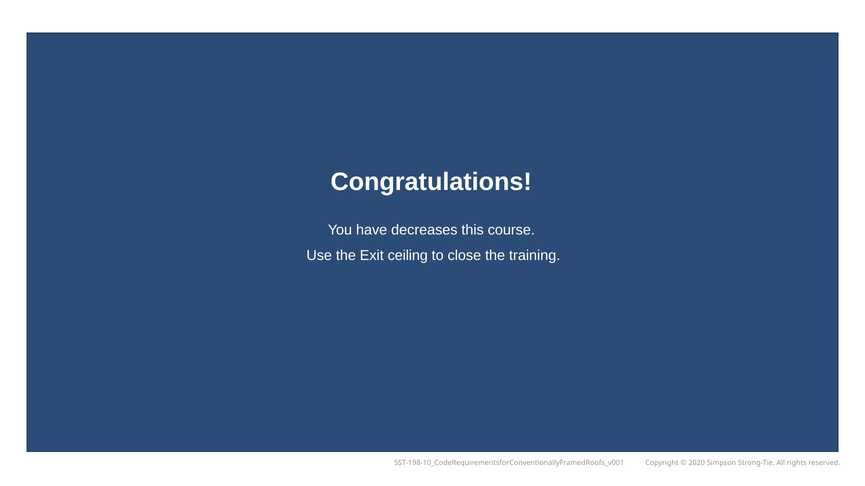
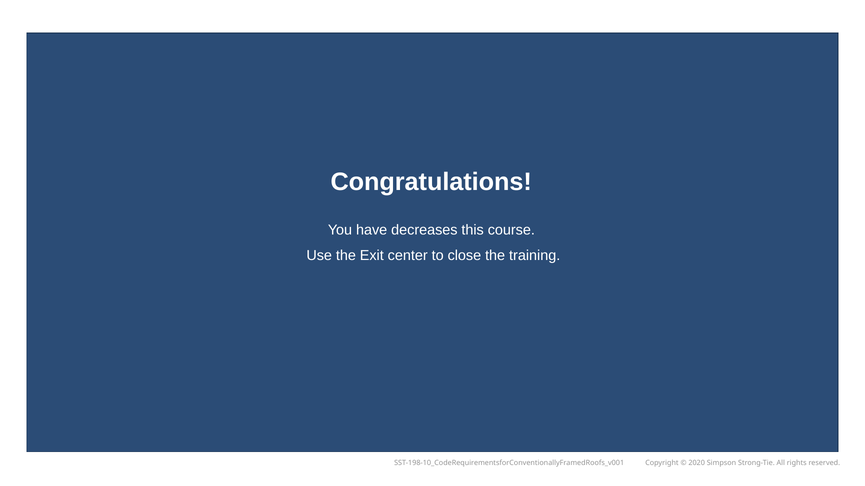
ceiling: ceiling -> center
